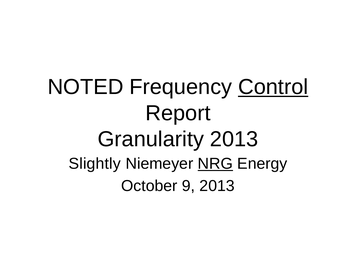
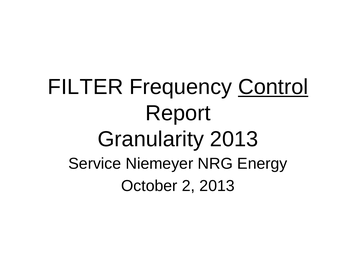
NOTED: NOTED -> FILTER
Slightly: Slightly -> Service
NRG underline: present -> none
9: 9 -> 2
